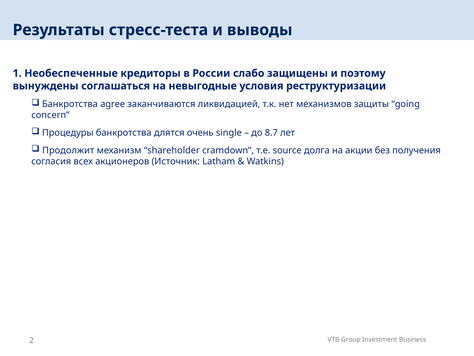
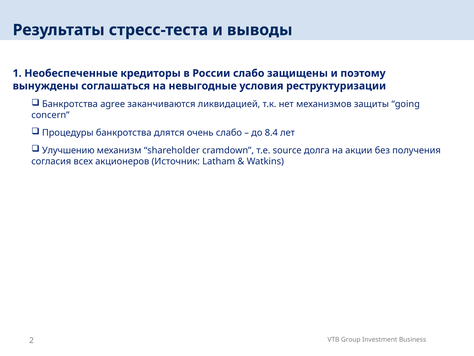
очень single: single -> слабо
8.7: 8.7 -> 8.4
Продолжит: Продолжит -> Улучшению
